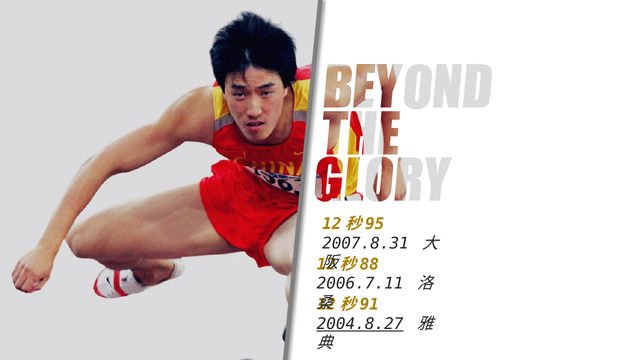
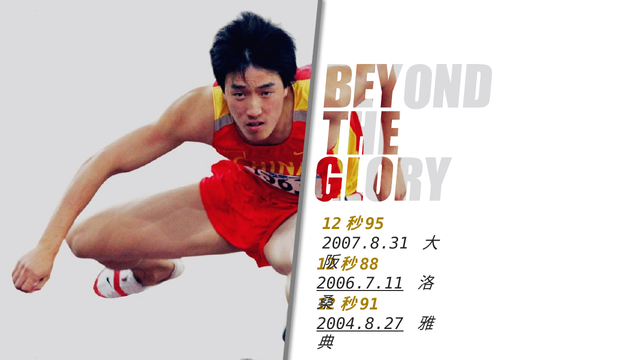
2006.7.11 underline: none -> present
